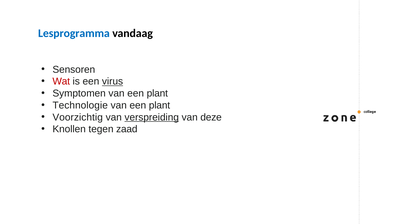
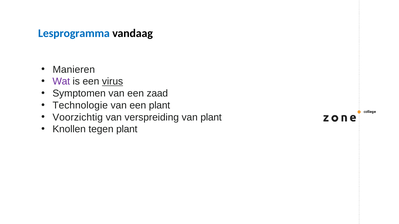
Sensoren: Sensoren -> Manieren
Wat colour: red -> purple
Symptomen van een plant: plant -> zaad
verspreiding underline: present -> none
van deze: deze -> plant
tegen zaad: zaad -> plant
